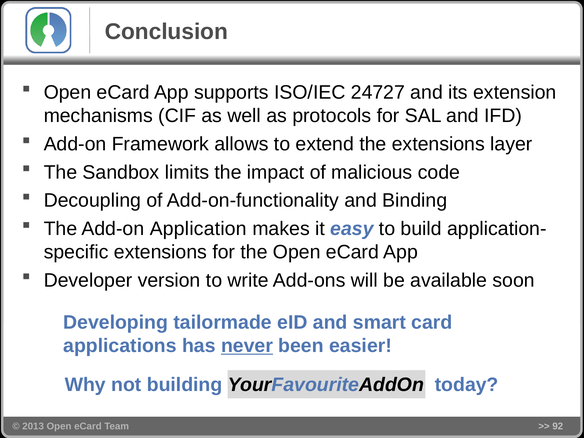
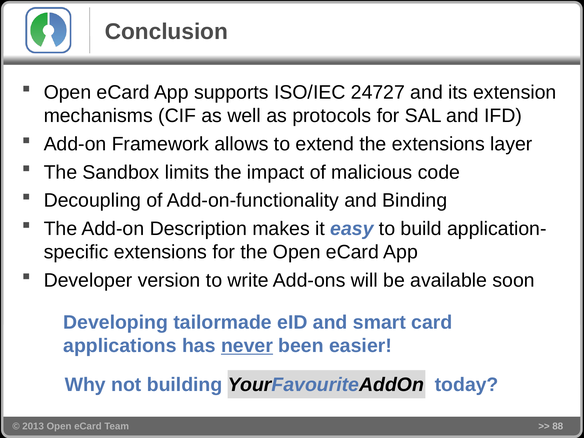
Application: Application -> Description
92: 92 -> 88
